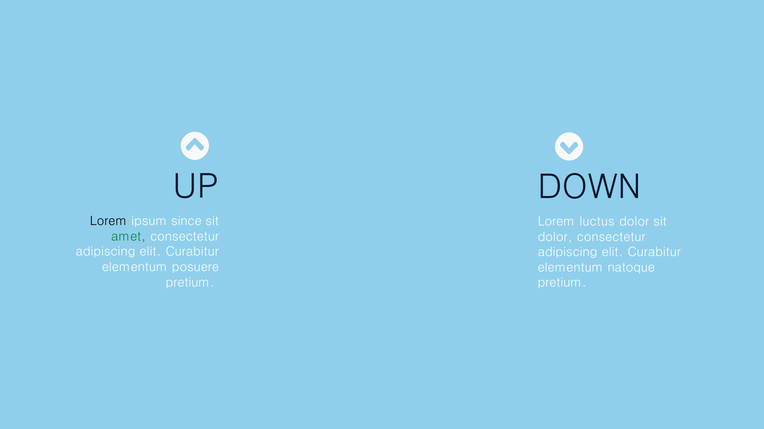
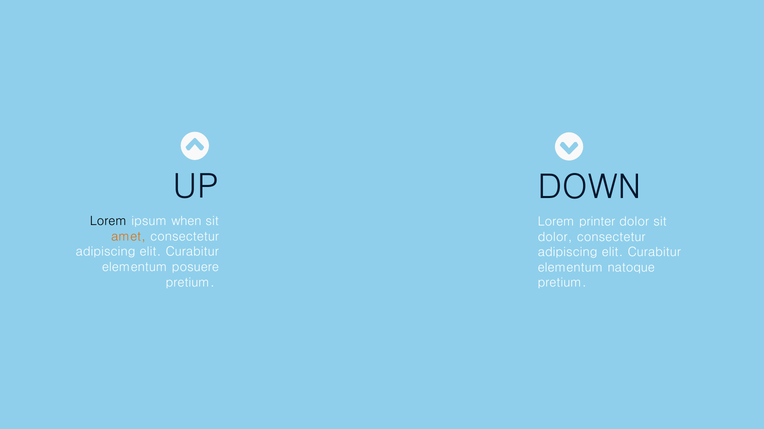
since: since -> when
luctus: luctus -> printer
amet colour: green -> orange
